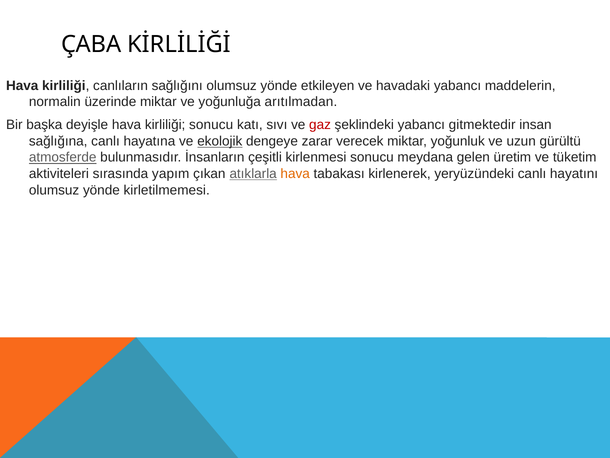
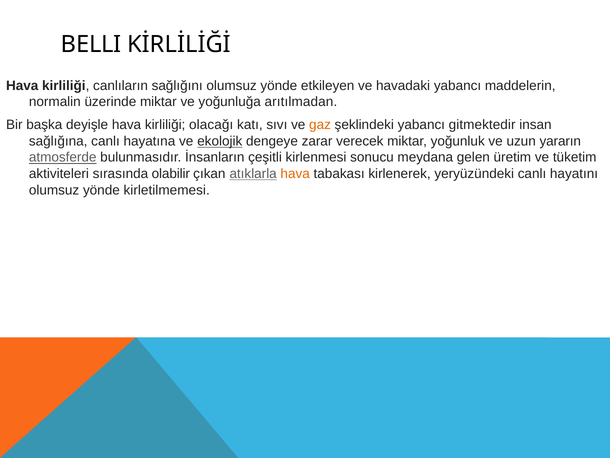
ÇABA: ÇABA -> BELLI
kirliliği sonucu: sonucu -> olacağı
gaz colour: red -> orange
gürültü: gürültü -> yararın
yapım: yapım -> olabilir
